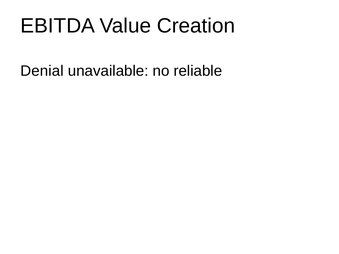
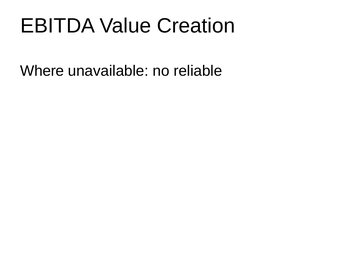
Denial: Denial -> Where
